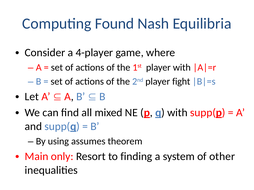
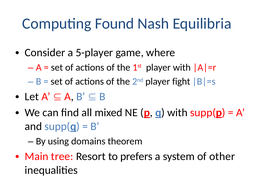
4-player: 4-player -> 5-player
assumes: assumes -> domains
only: only -> tree
finding: finding -> prefers
